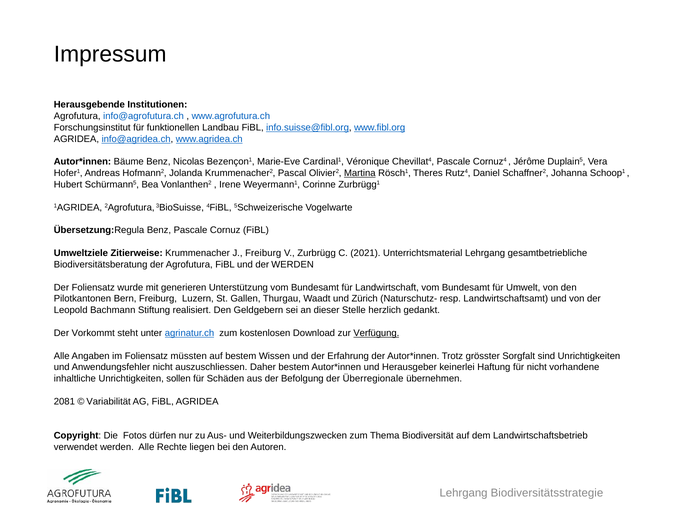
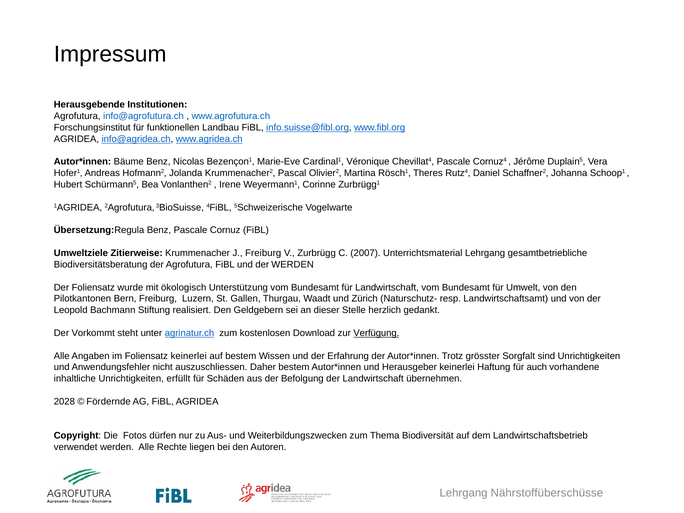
Martina underline: present -> none
2021: 2021 -> 2007
generieren: generieren -> ökologisch
Foliensatz müssten: müssten -> keinerlei
für nicht: nicht -> auch
sollen: sollen -> erfüllt
der Überregionale: Überregionale -> Landwirtschaft
2081: 2081 -> 2028
Variabilität: Variabilität -> Fördernde
Biodiversitätsstrategie: Biodiversitätsstrategie -> Nährstoffüberschüsse
